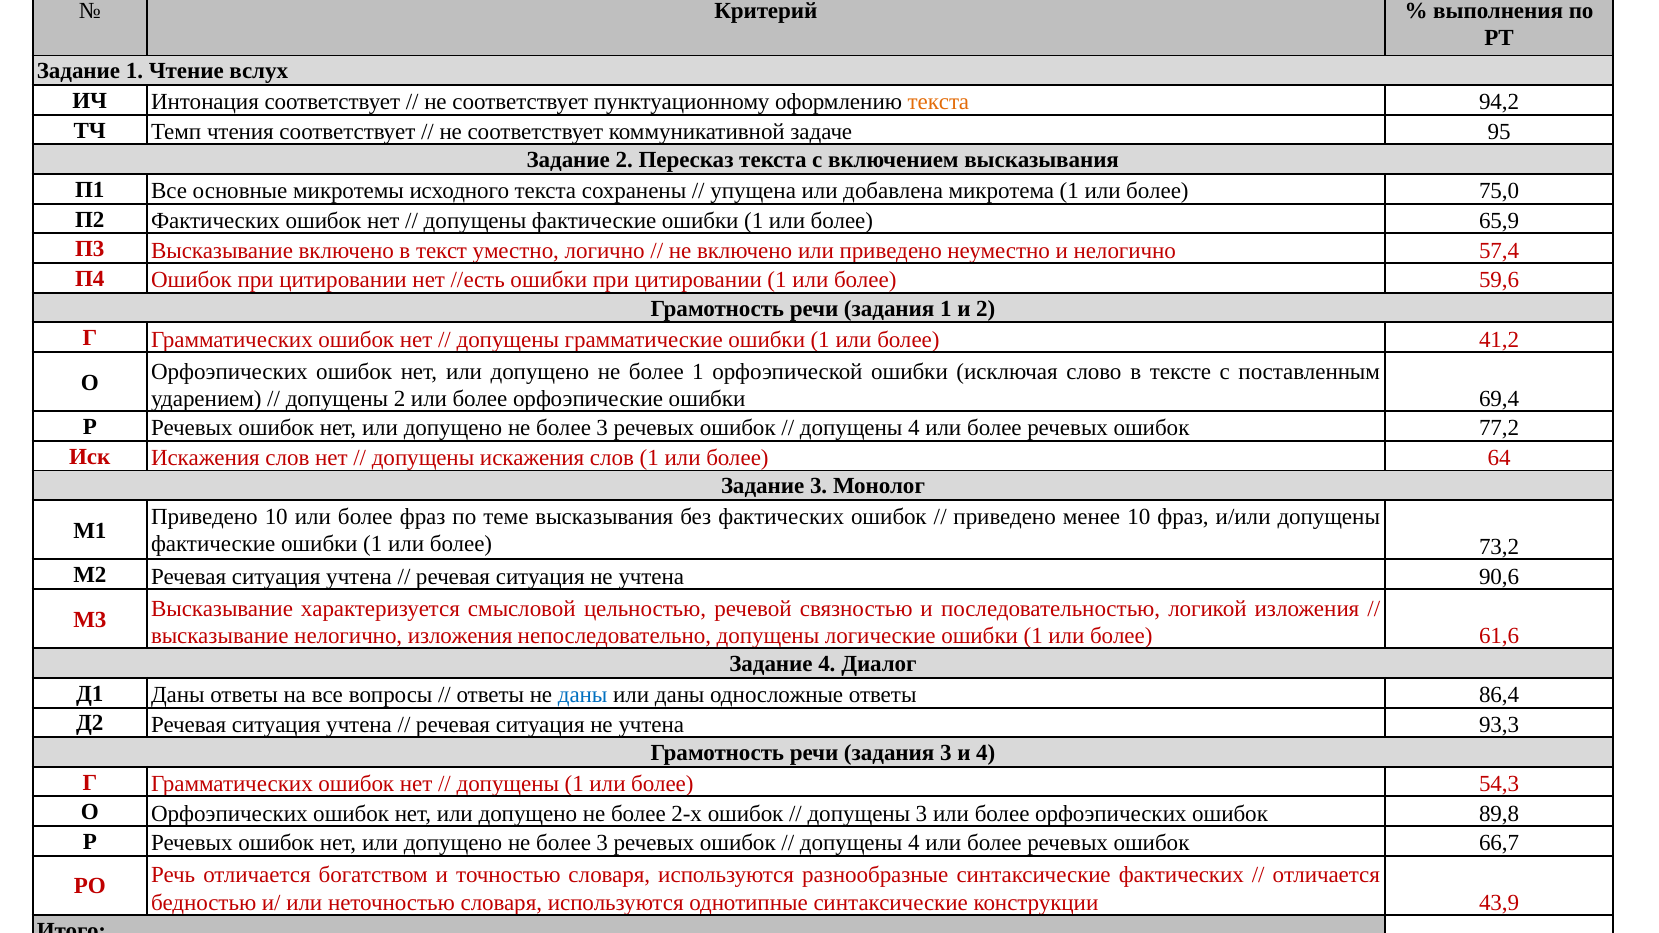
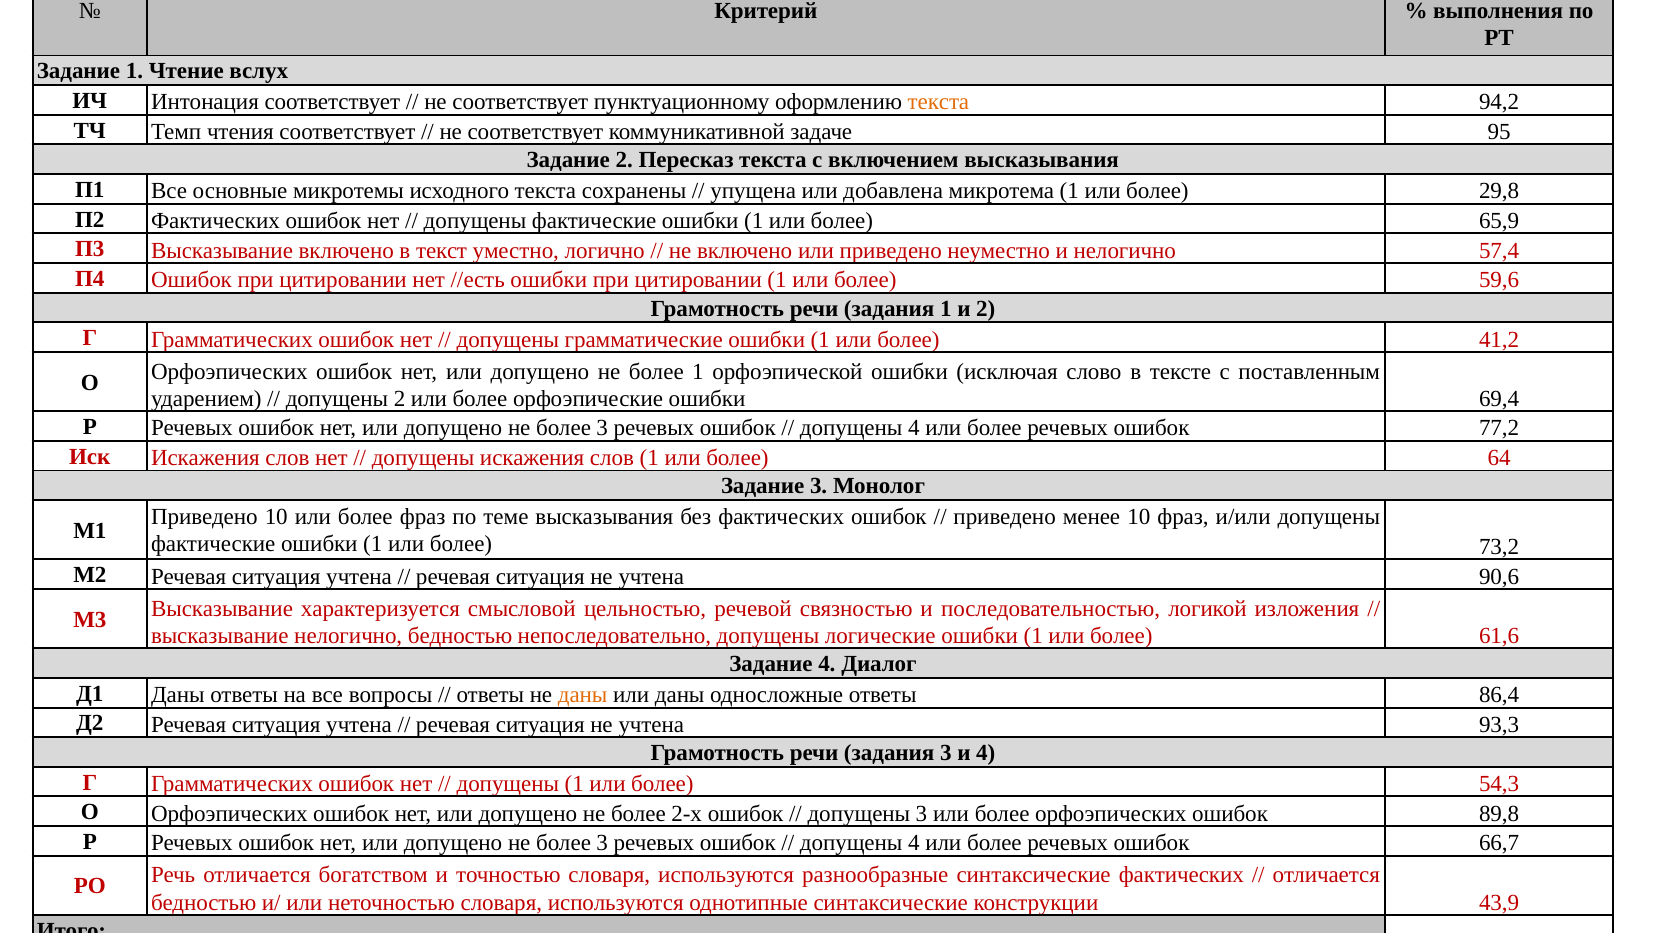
75,0: 75,0 -> 29,8
нелогично изложения: изложения -> бедностью
даны at (583, 695) colour: blue -> orange
